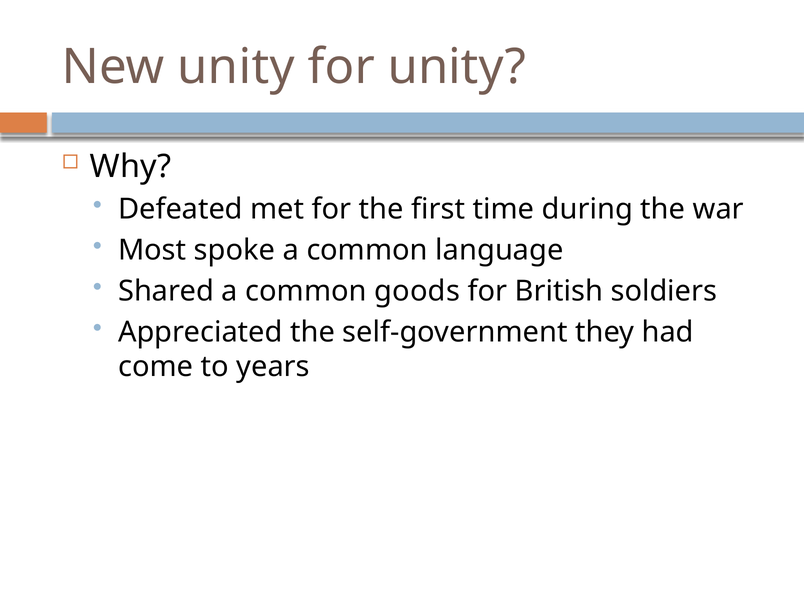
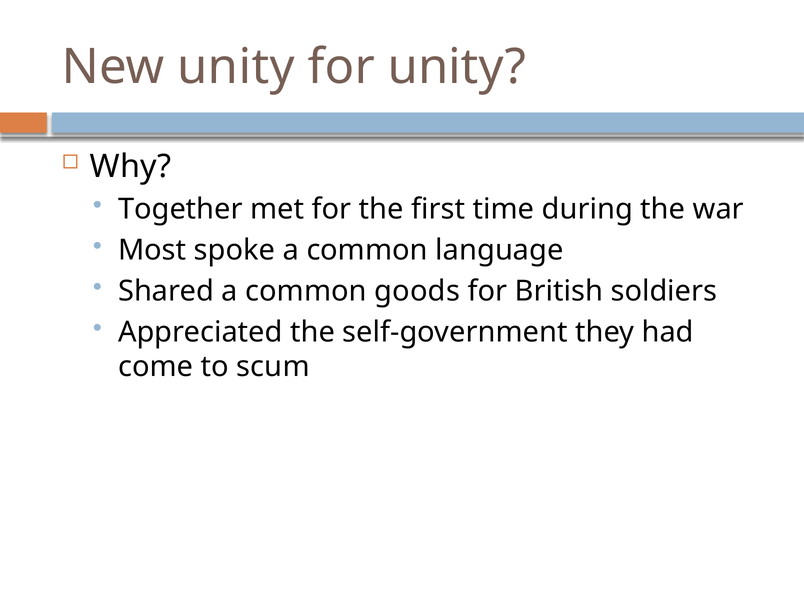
Defeated: Defeated -> Together
years: years -> scum
